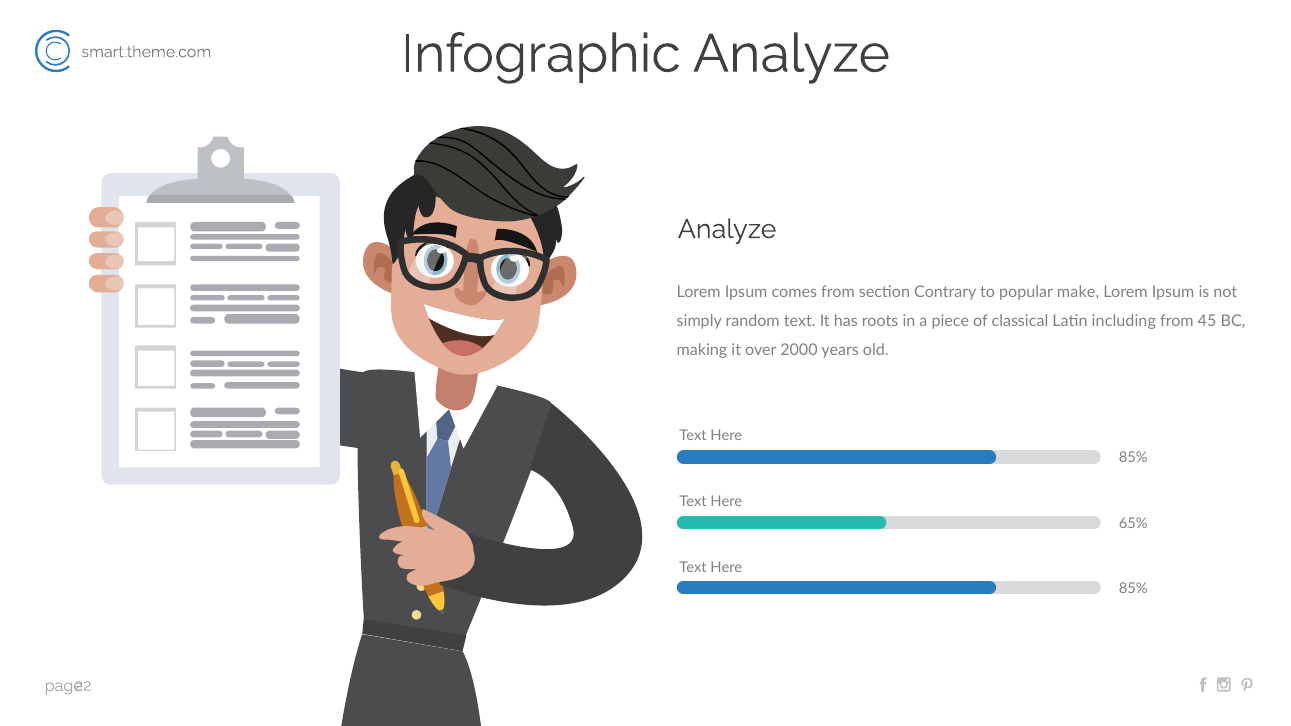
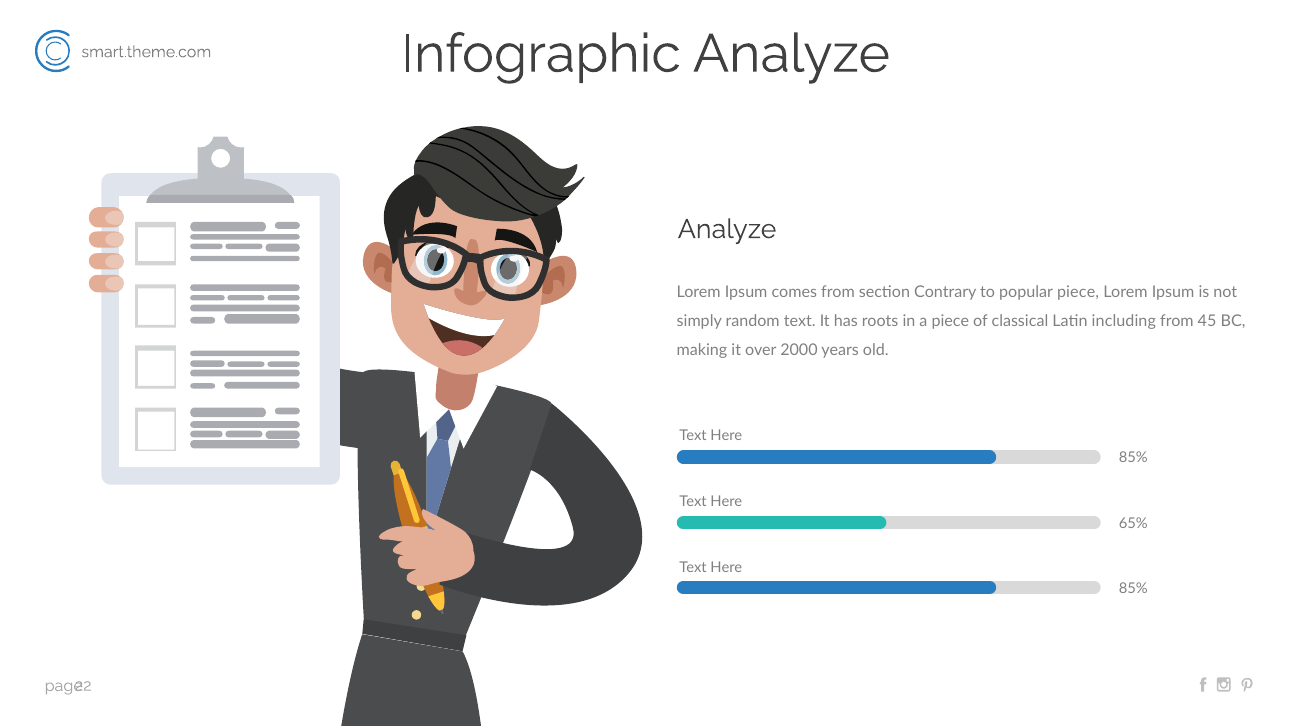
popular make: make -> piece
